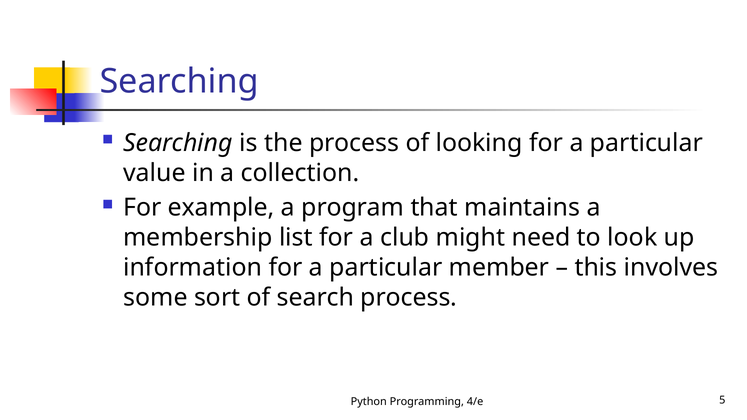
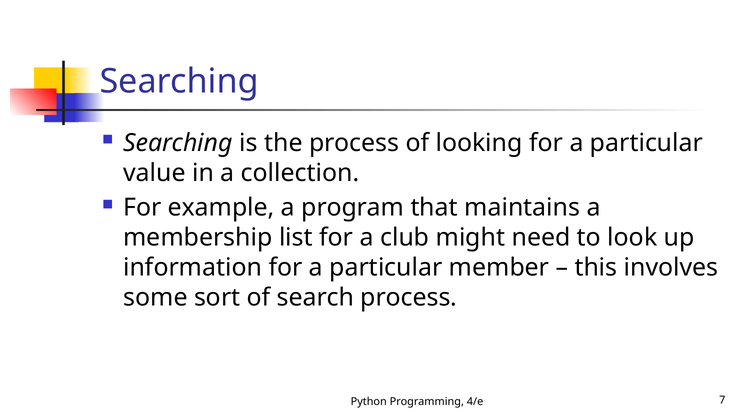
5: 5 -> 7
